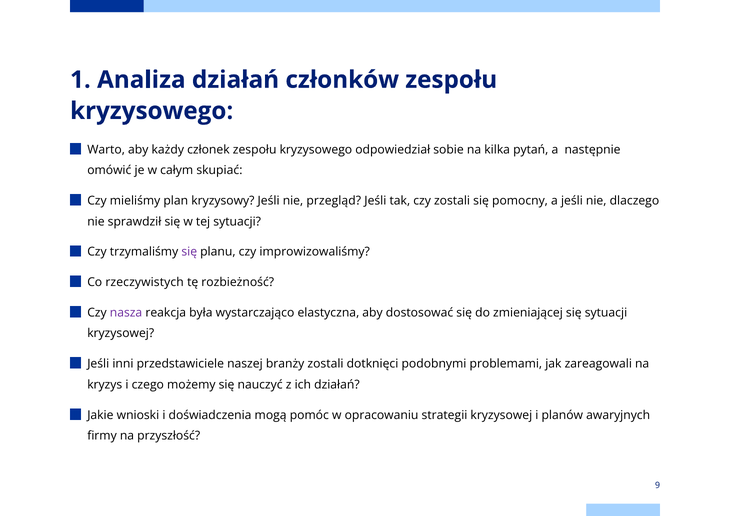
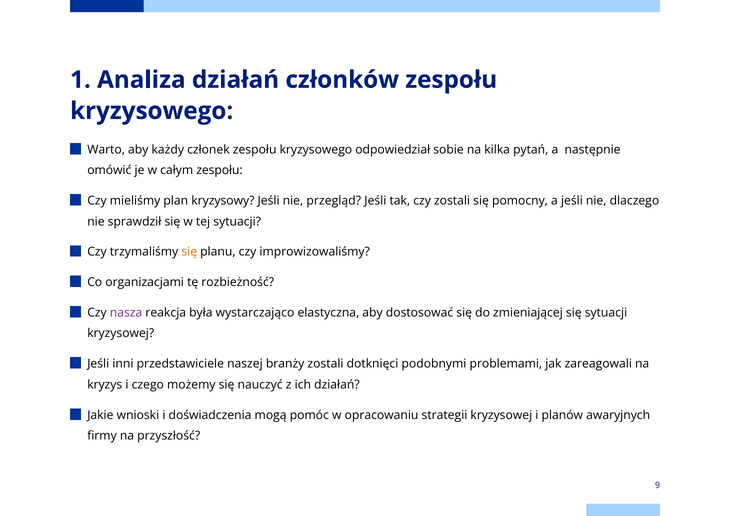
całym skupiać: skupiać -> zespołu
się at (189, 252) colour: purple -> orange
rzeczywistych: rzeczywistych -> organizacjami
